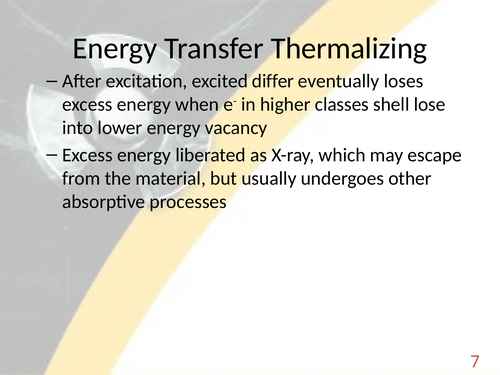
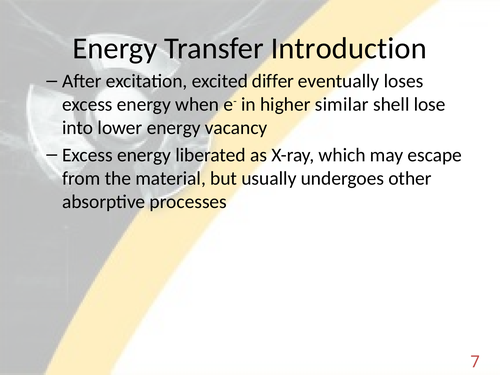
Thermalizing: Thermalizing -> Introduction
classes: classes -> similar
